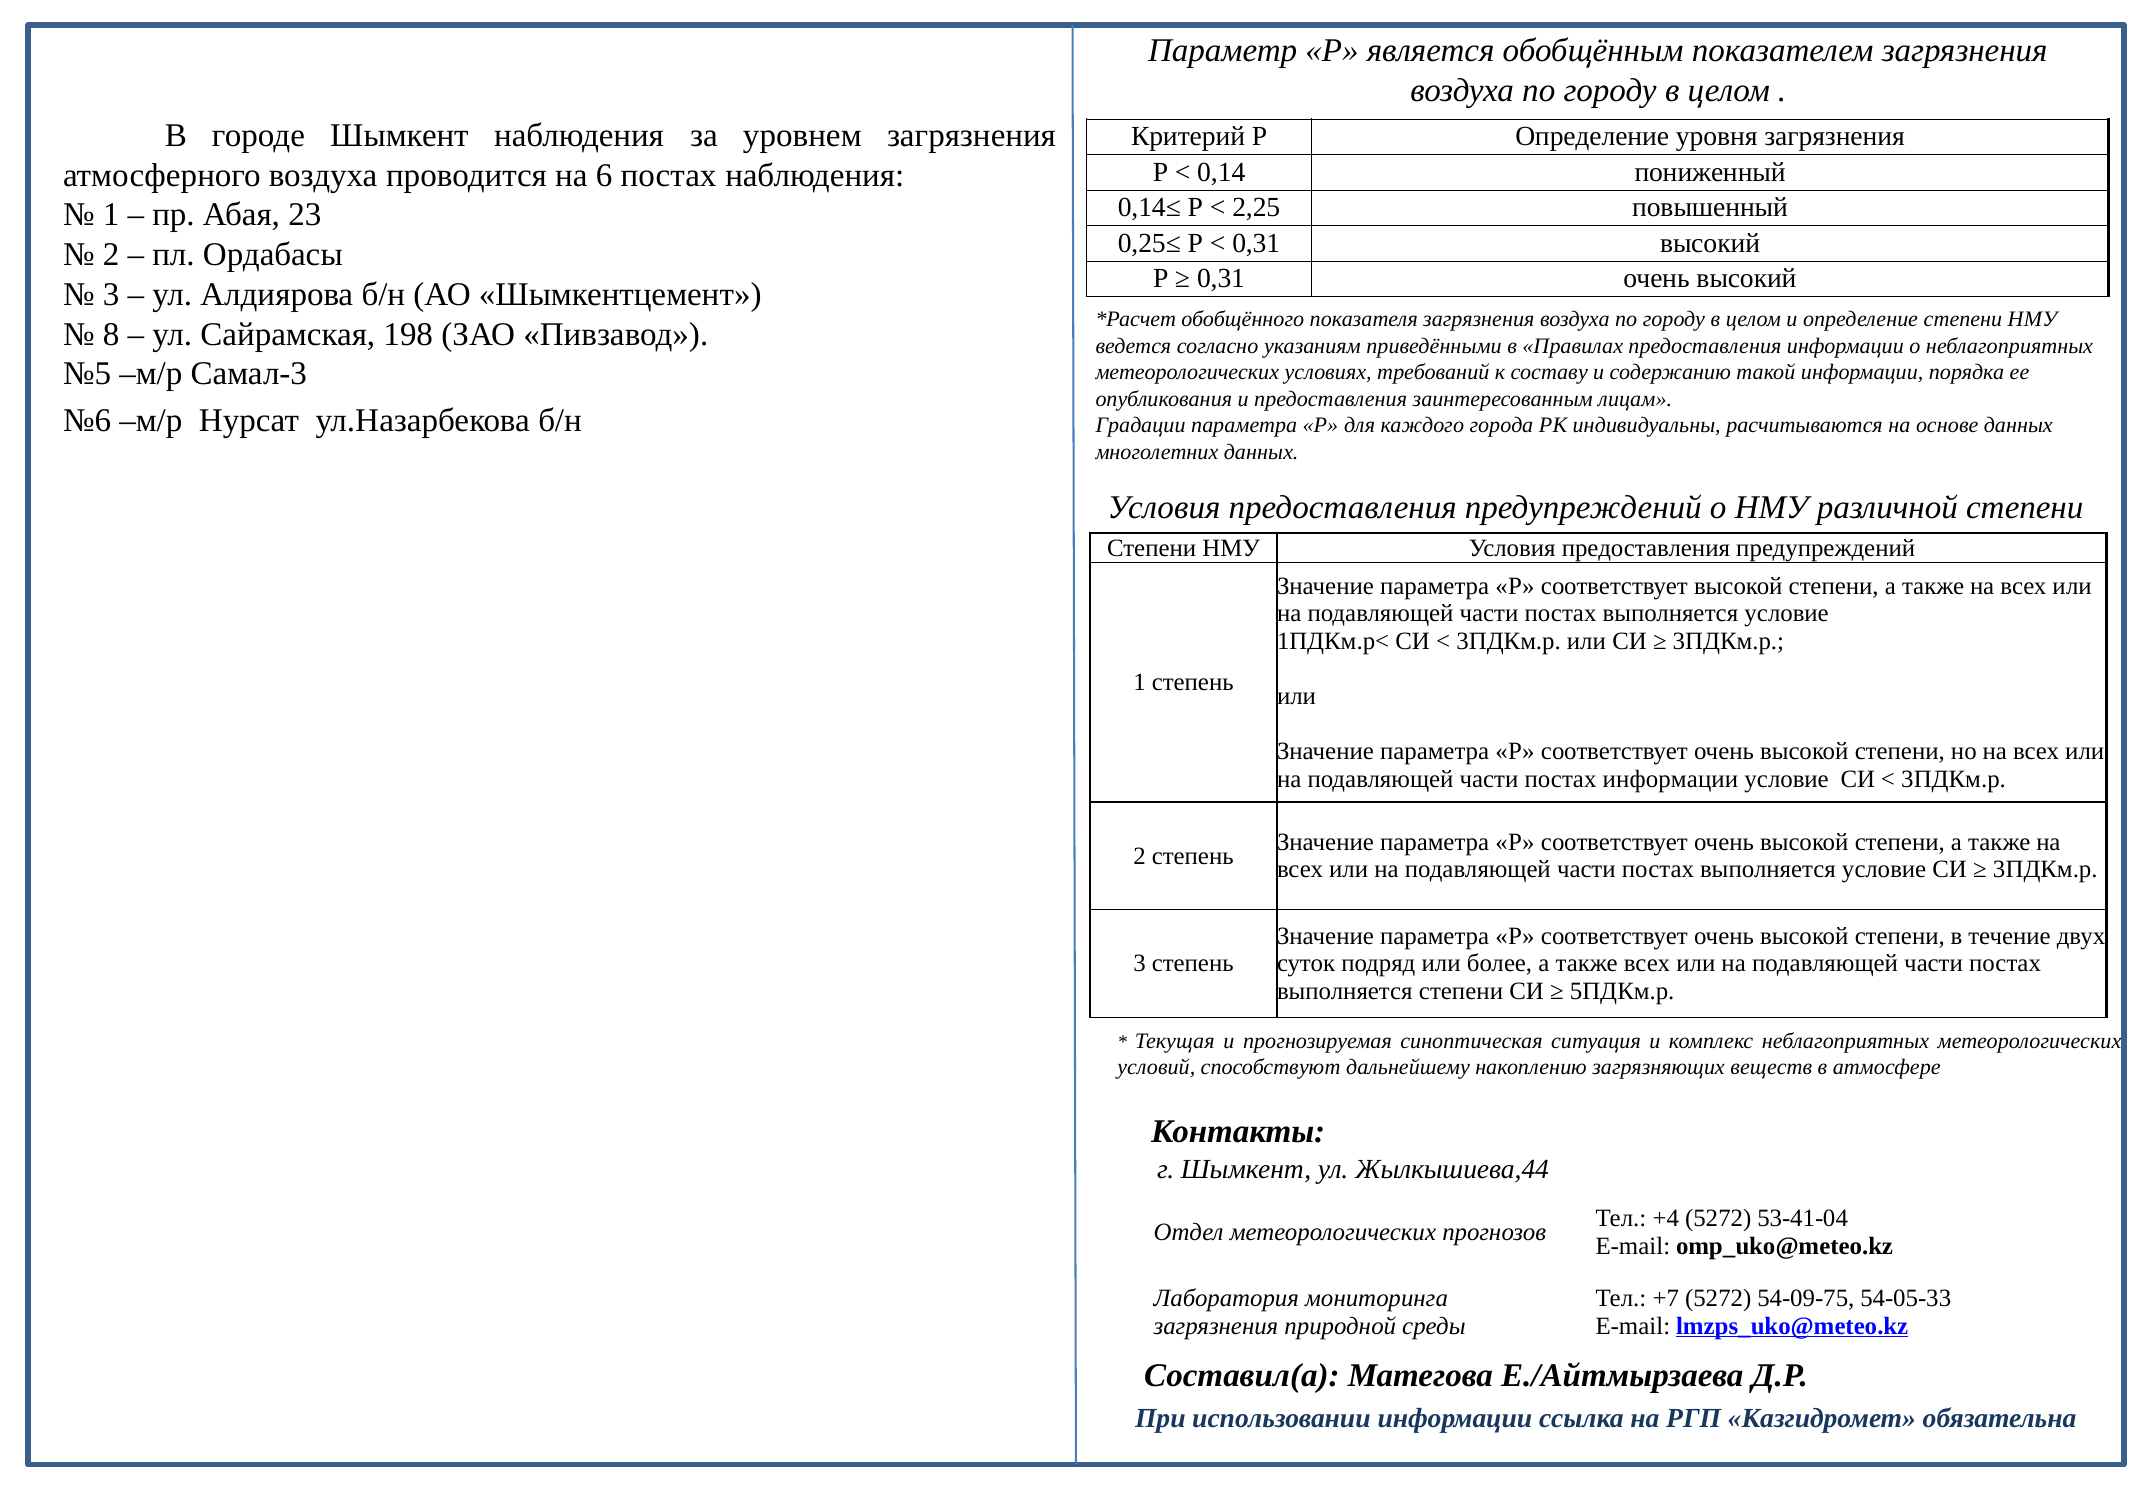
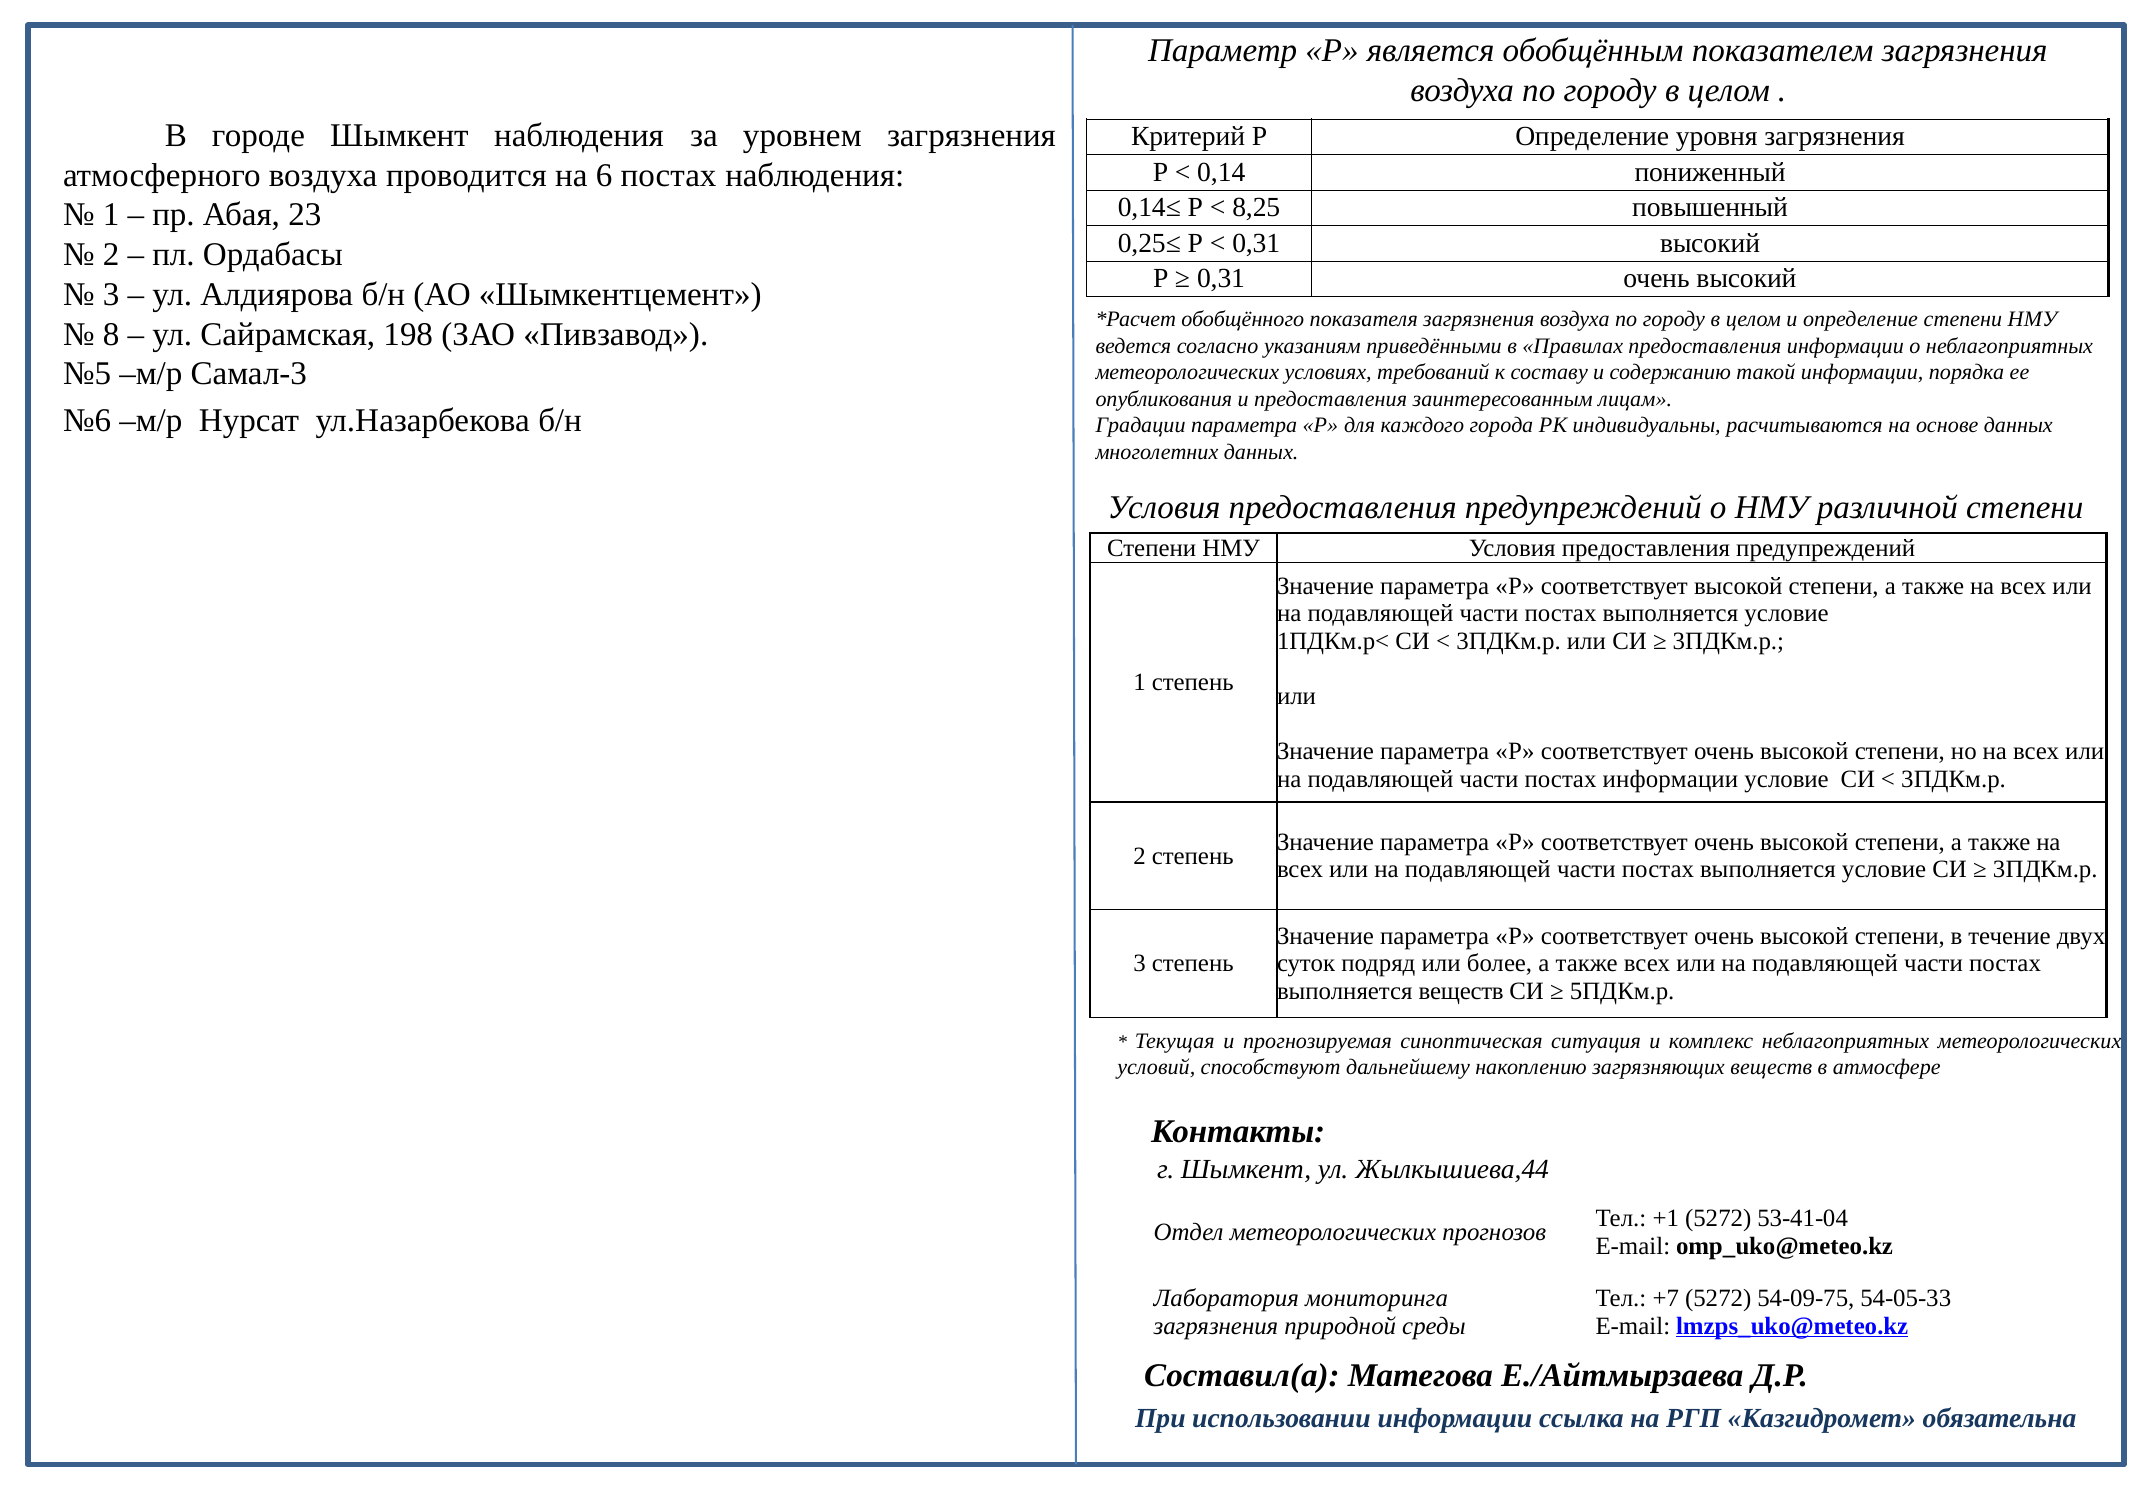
2,25: 2,25 -> 8,25
выполняется степени: степени -> веществ
+4: +4 -> +1
